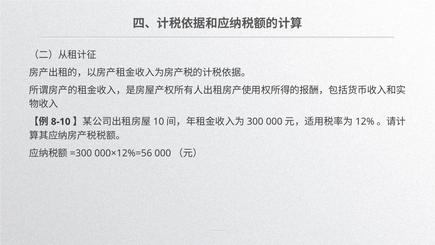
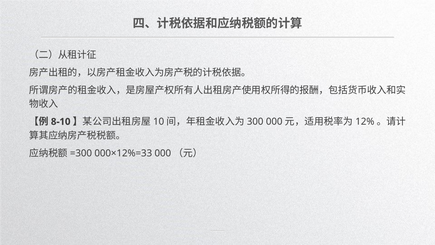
000×12%=56: 000×12%=56 -> 000×12%=33
